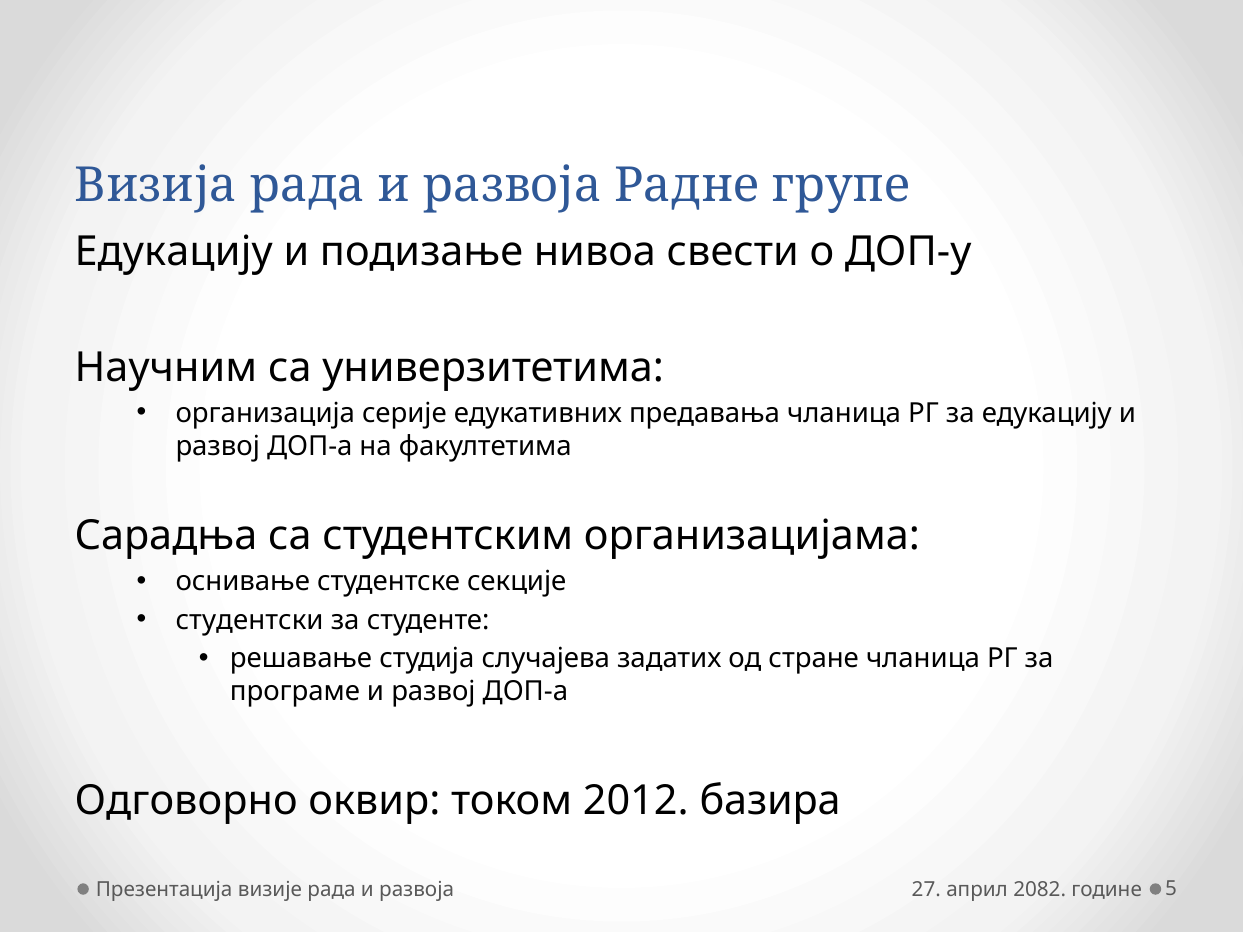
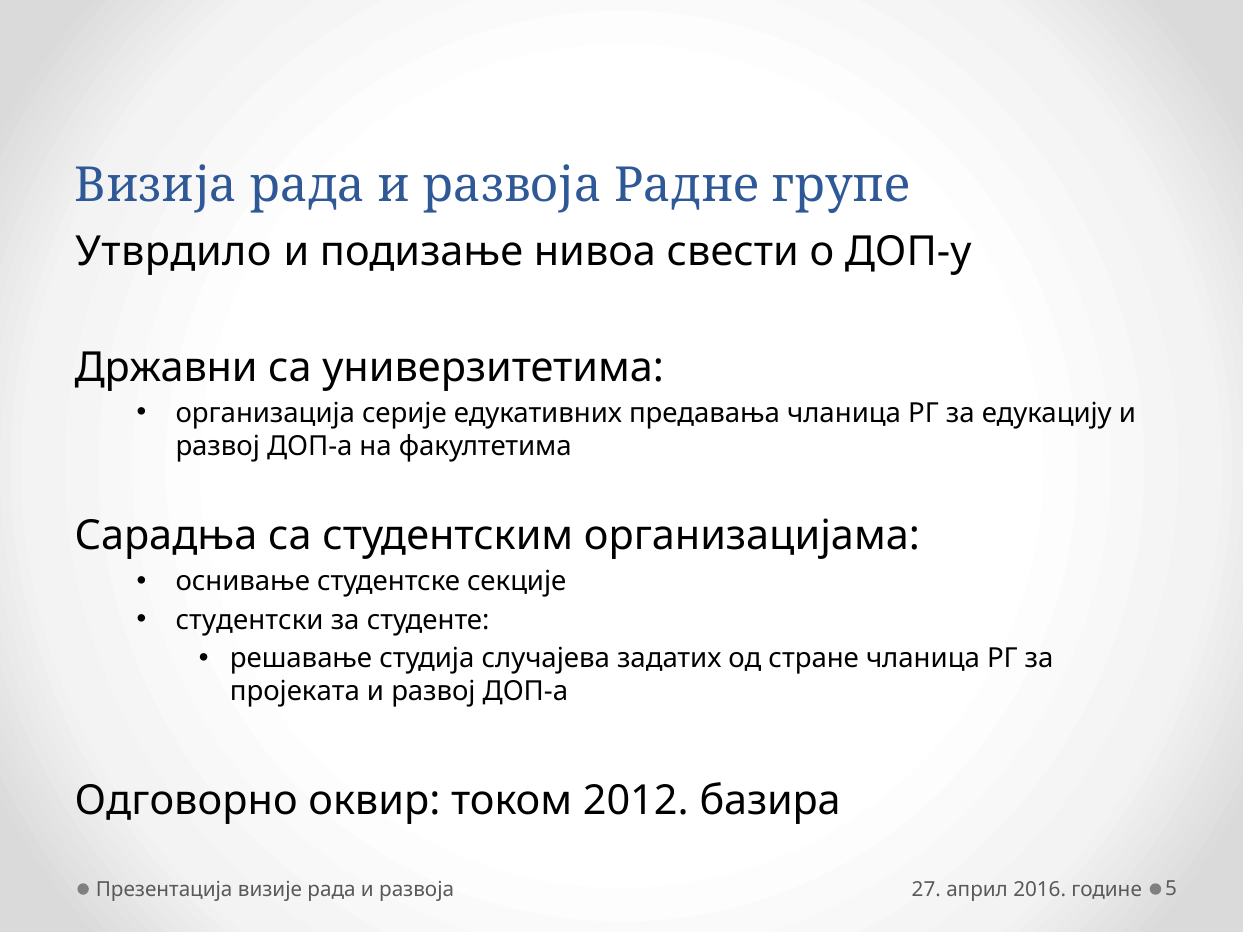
Едукацију at (174, 252): Едукацију -> Утврдило
Научним: Научним -> Државни
програме: програме -> пројеката
2082: 2082 -> 2016
